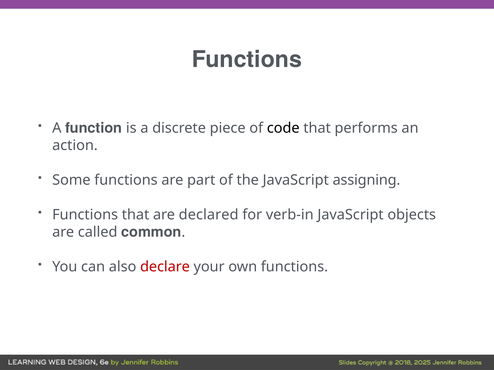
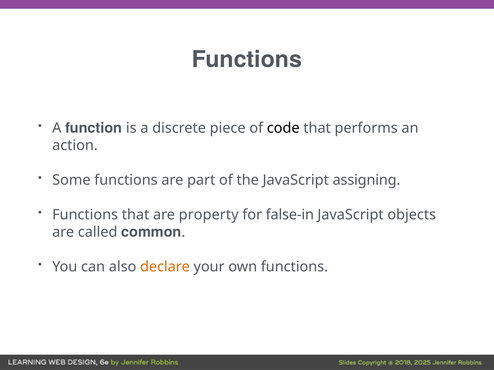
declared: declared -> property
verb-in: verb-in -> false-in
declare colour: red -> orange
